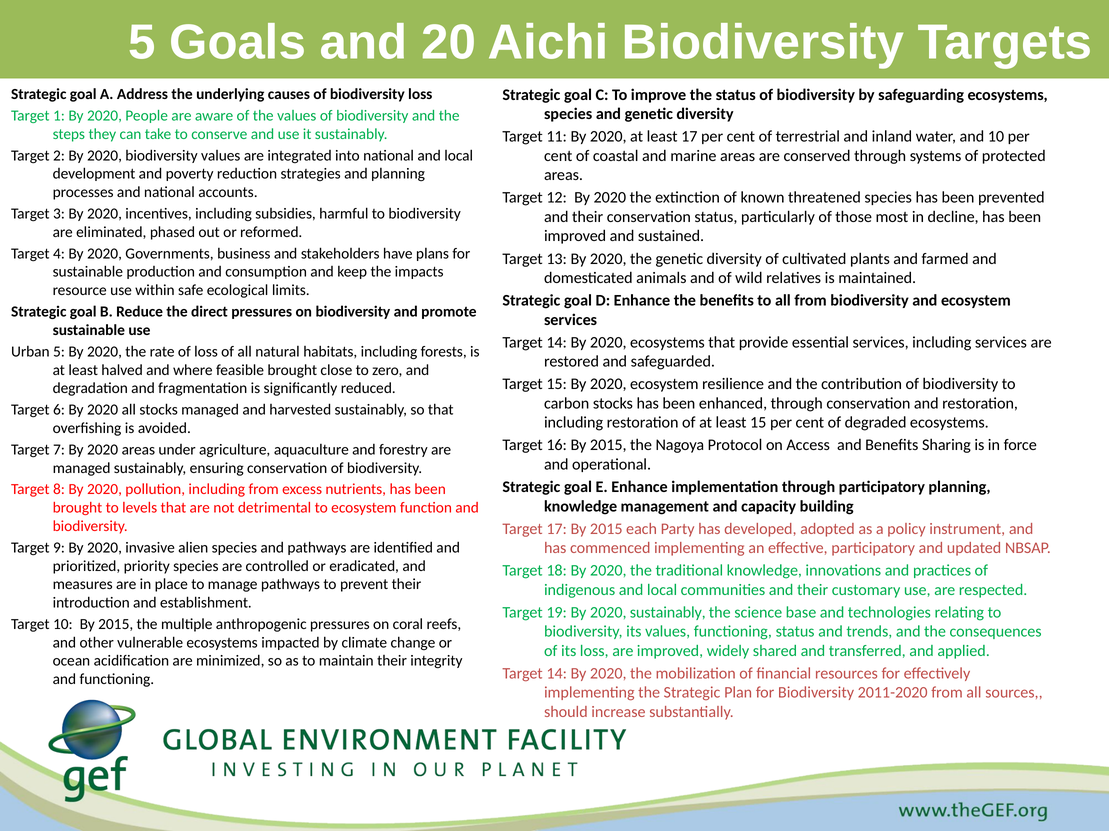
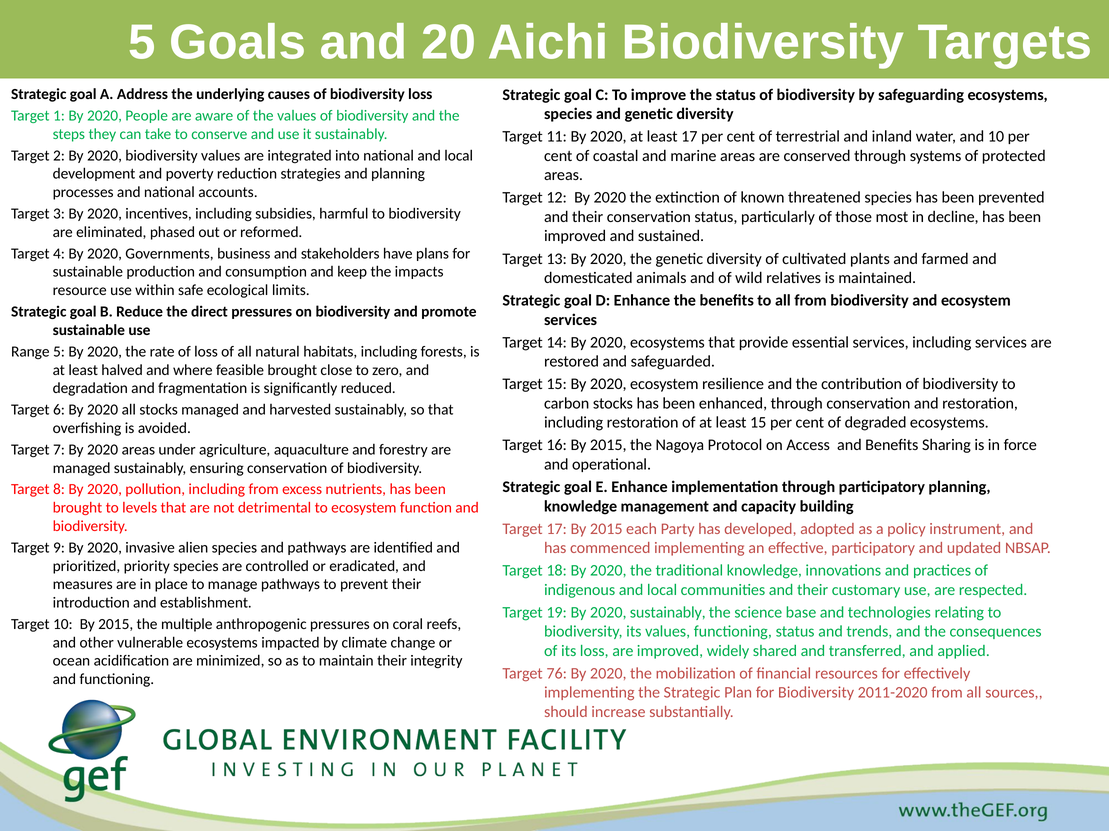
Urban: Urban -> Range
14 at (557, 674): 14 -> 76
